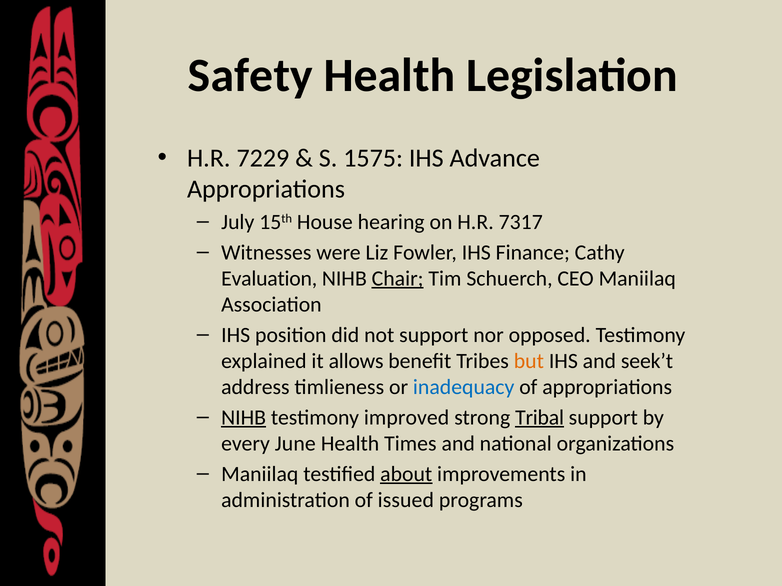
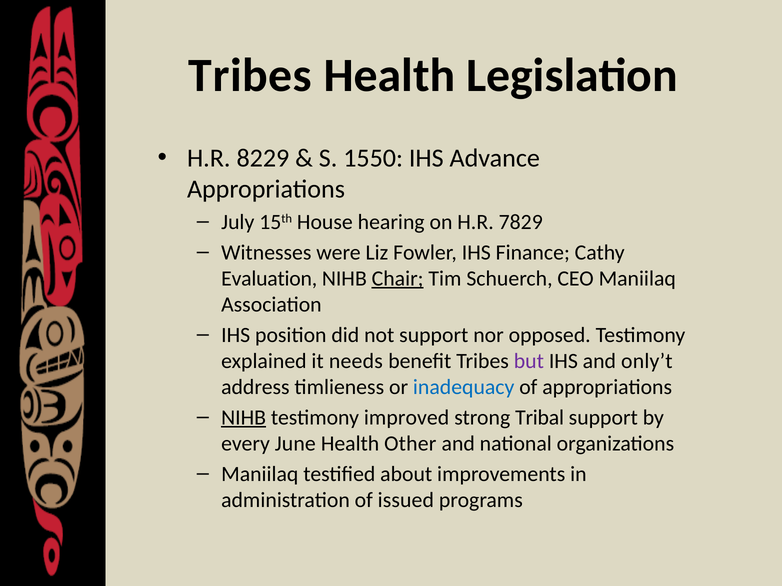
Safety at (250, 76): Safety -> Tribes
7229: 7229 -> 8229
1575: 1575 -> 1550
7317: 7317 -> 7829
allows: allows -> needs
but colour: orange -> purple
seek’t: seek’t -> only’t
Tribal underline: present -> none
Times: Times -> Other
about underline: present -> none
